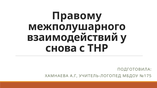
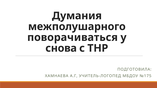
Правому: Правому -> Думания
взаимодействий: взаимодействий -> поворачиваться
